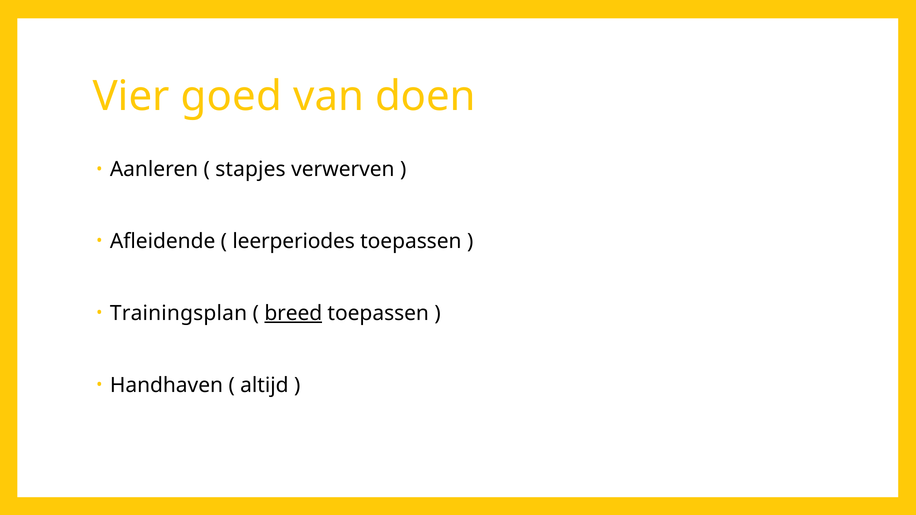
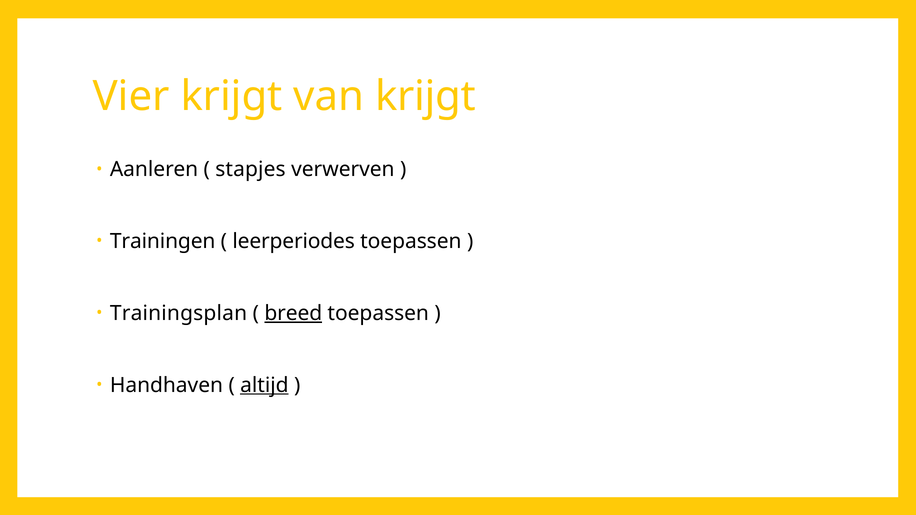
Vier goed: goed -> krijgt
van doen: doen -> krijgt
Afleidende: Afleidende -> Trainingen
altijd underline: none -> present
